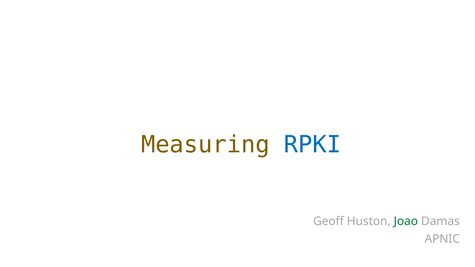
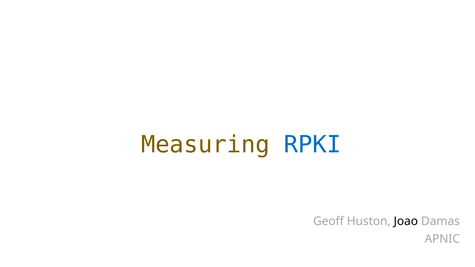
Joao colour: green -> black
